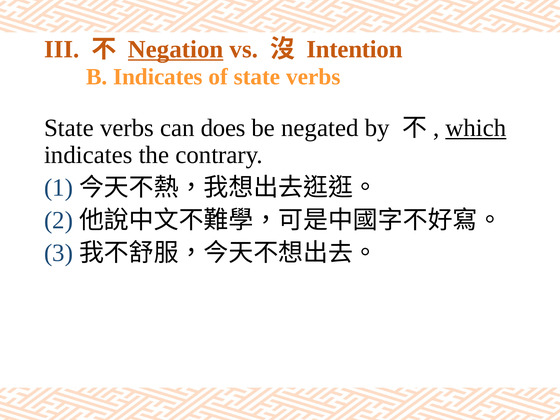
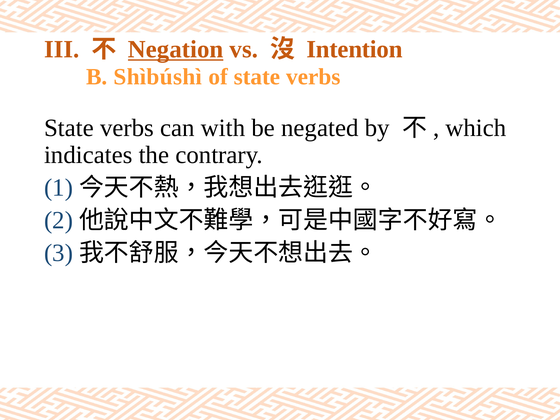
B Indicates: Indicates -> Shìbúshì
does: does -> with
which underline: present -> none
